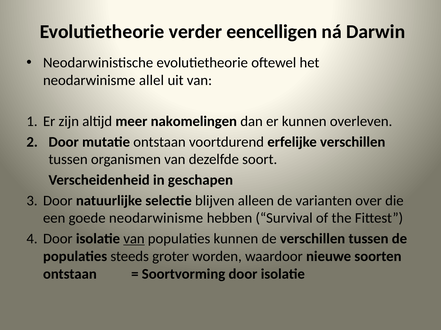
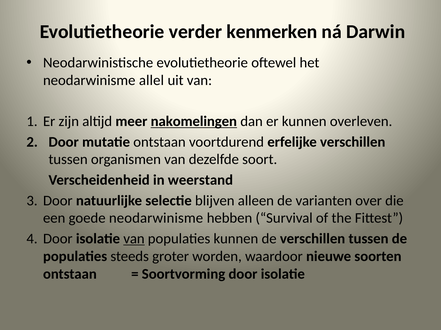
eencelligen: eencelligen -> kenmerken
nakomelingen underline: none -> present
geschapen: geschapen -> weerstand
